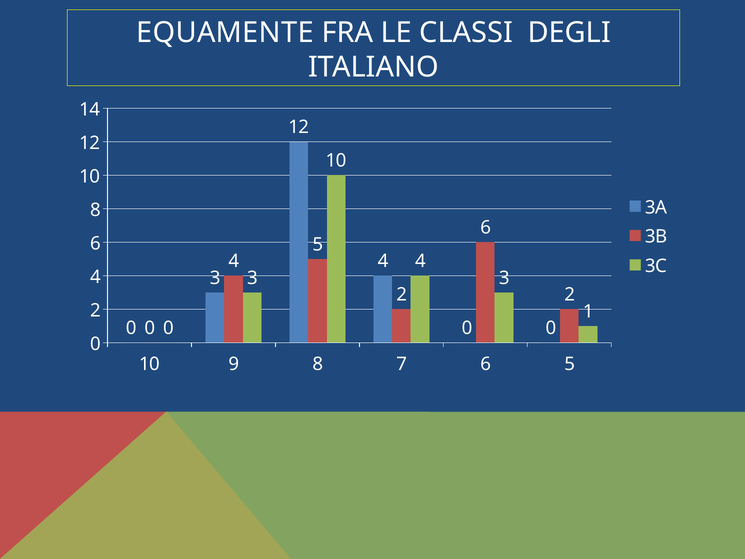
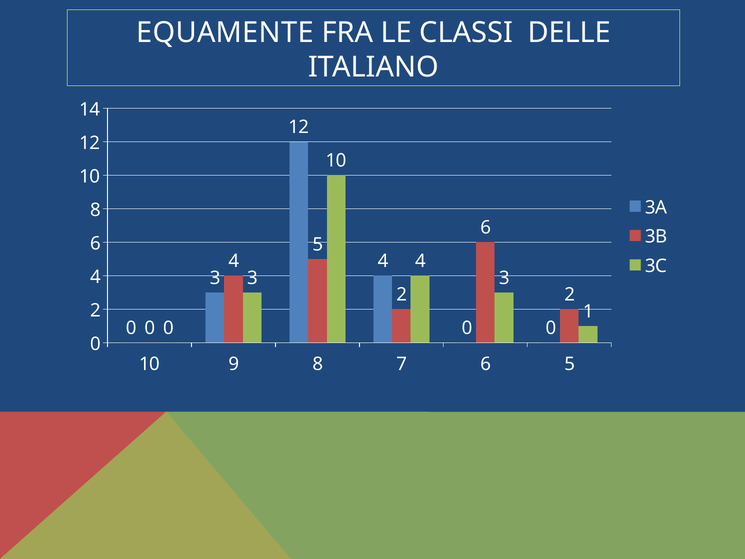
DEGLI: DEGLI -> DELLE
